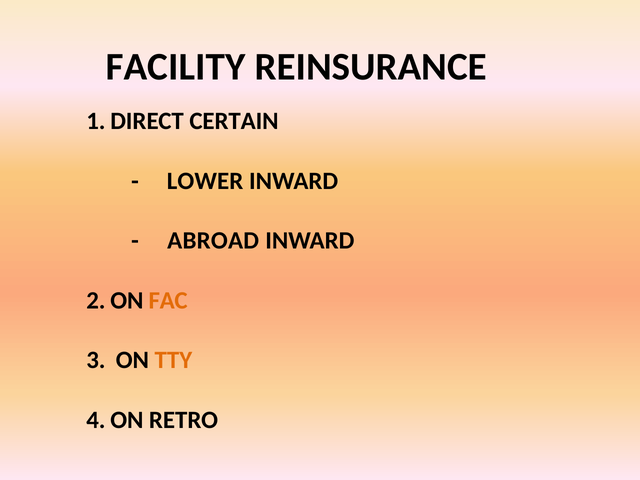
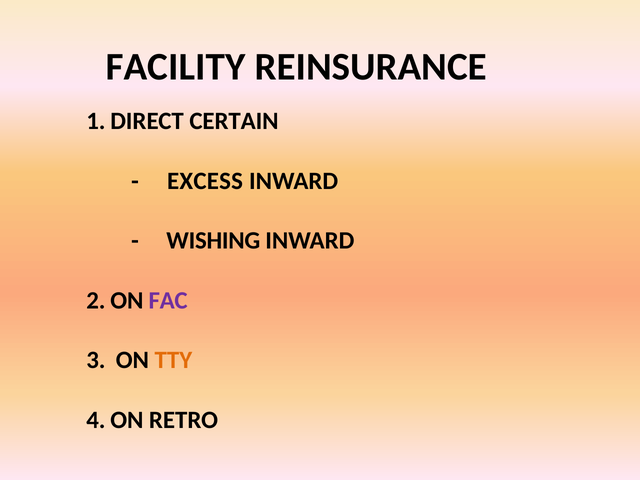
LOWER: LOWER -> EXCESS
ABROAD: ABROAD -> WISHING
FAC colour: orange -> purple
